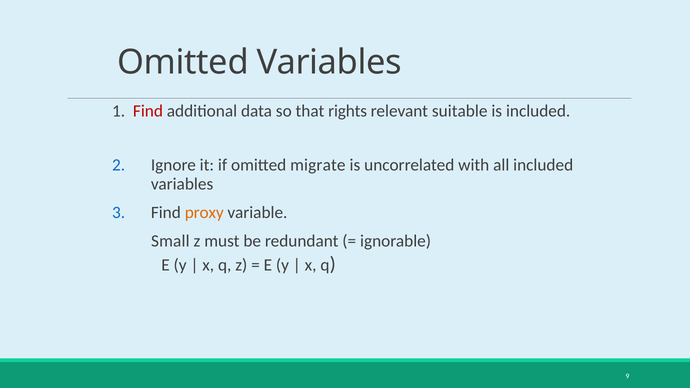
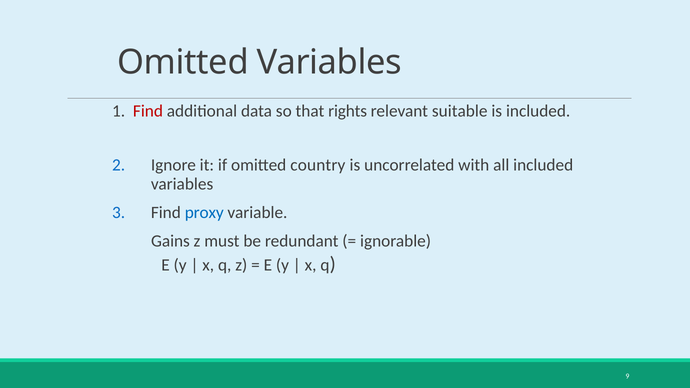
migrate: migrate -> country
proxy colour: orange -> blue
Small: Small -> Gains
